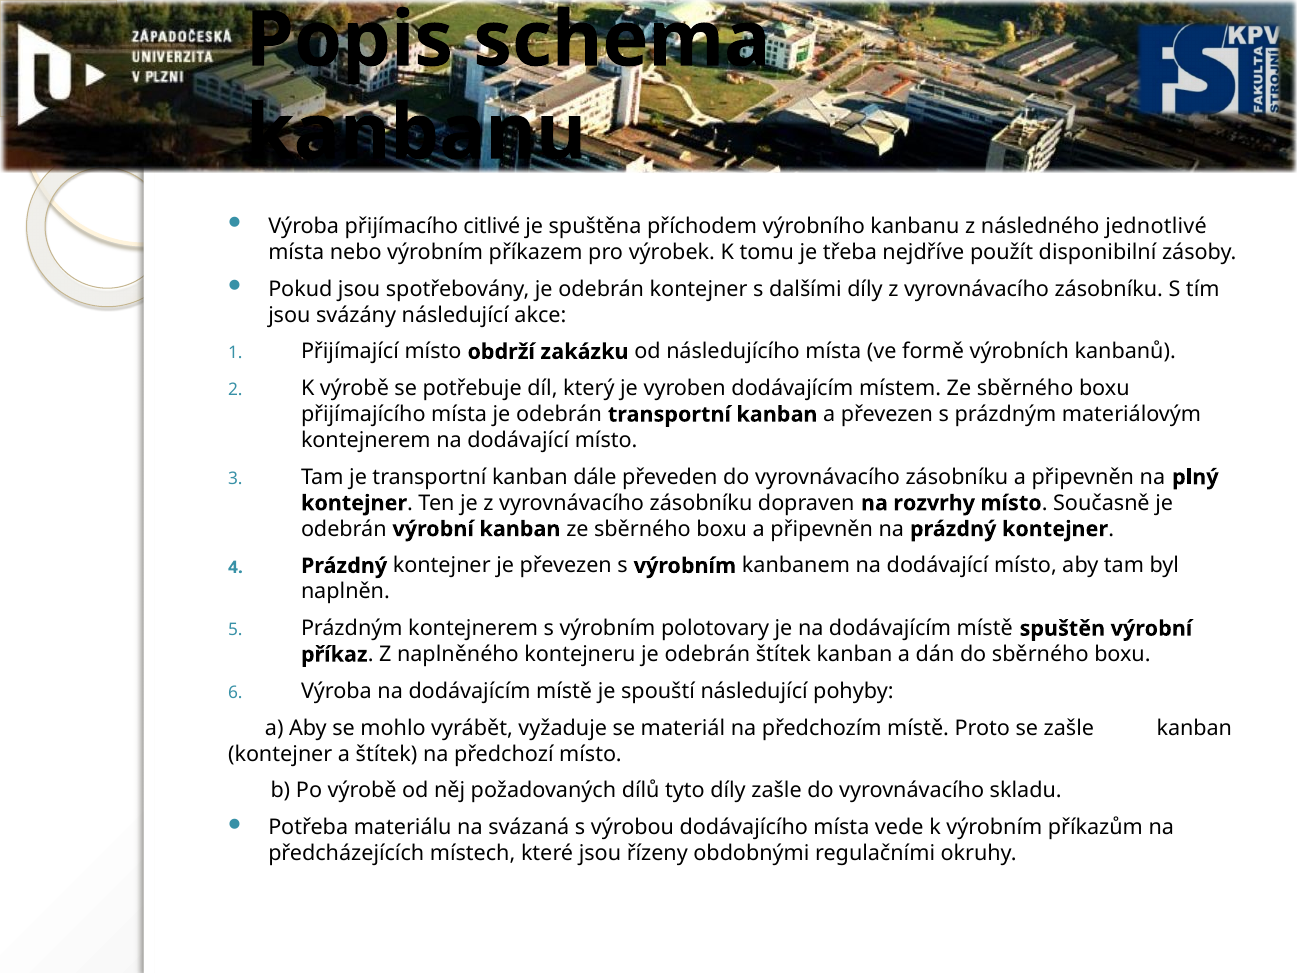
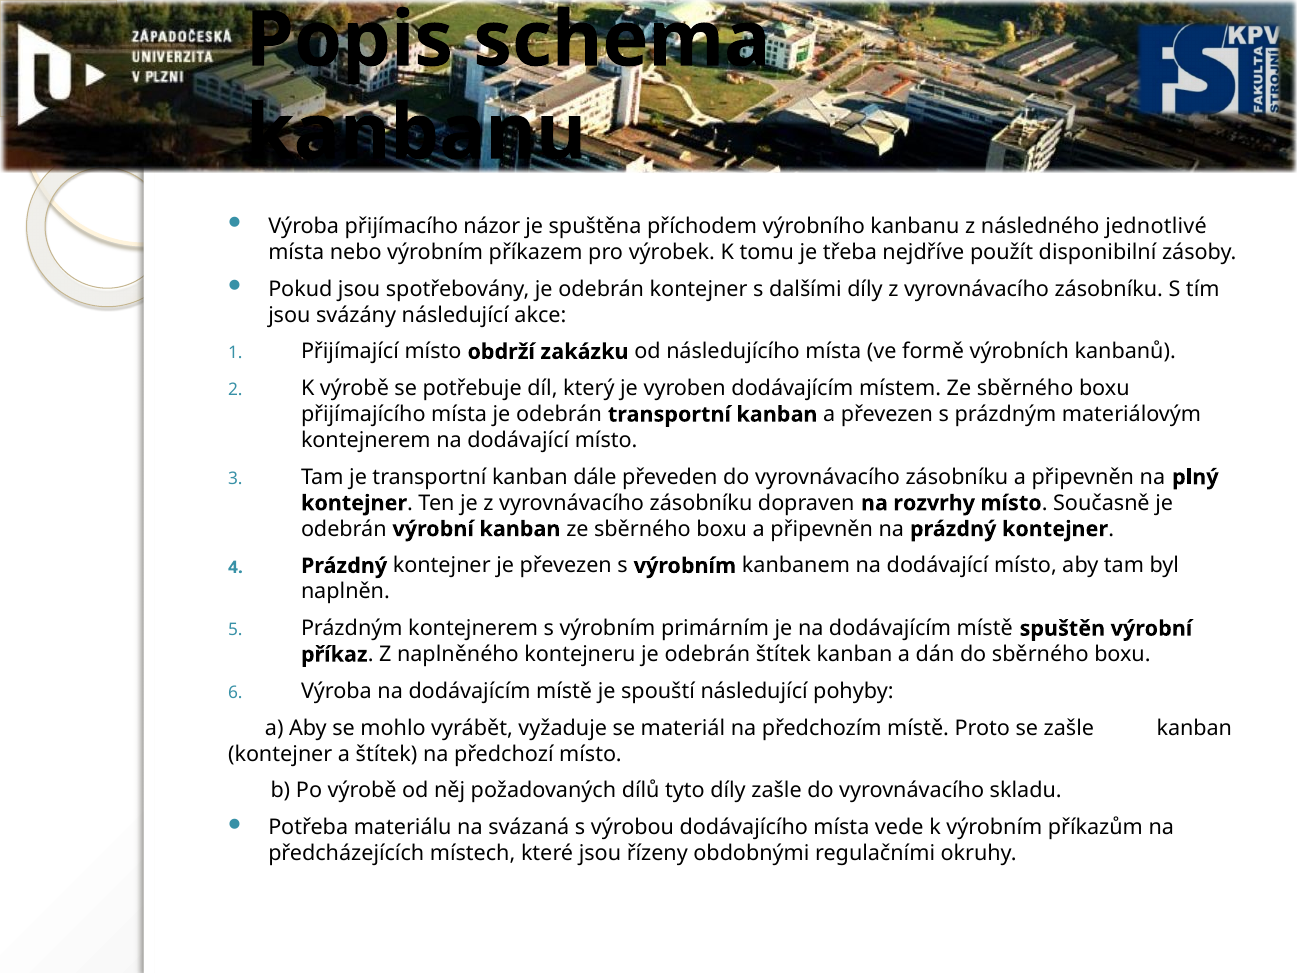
citlivé: citlivé -> názor
polotovary: polotovary -> primárním
